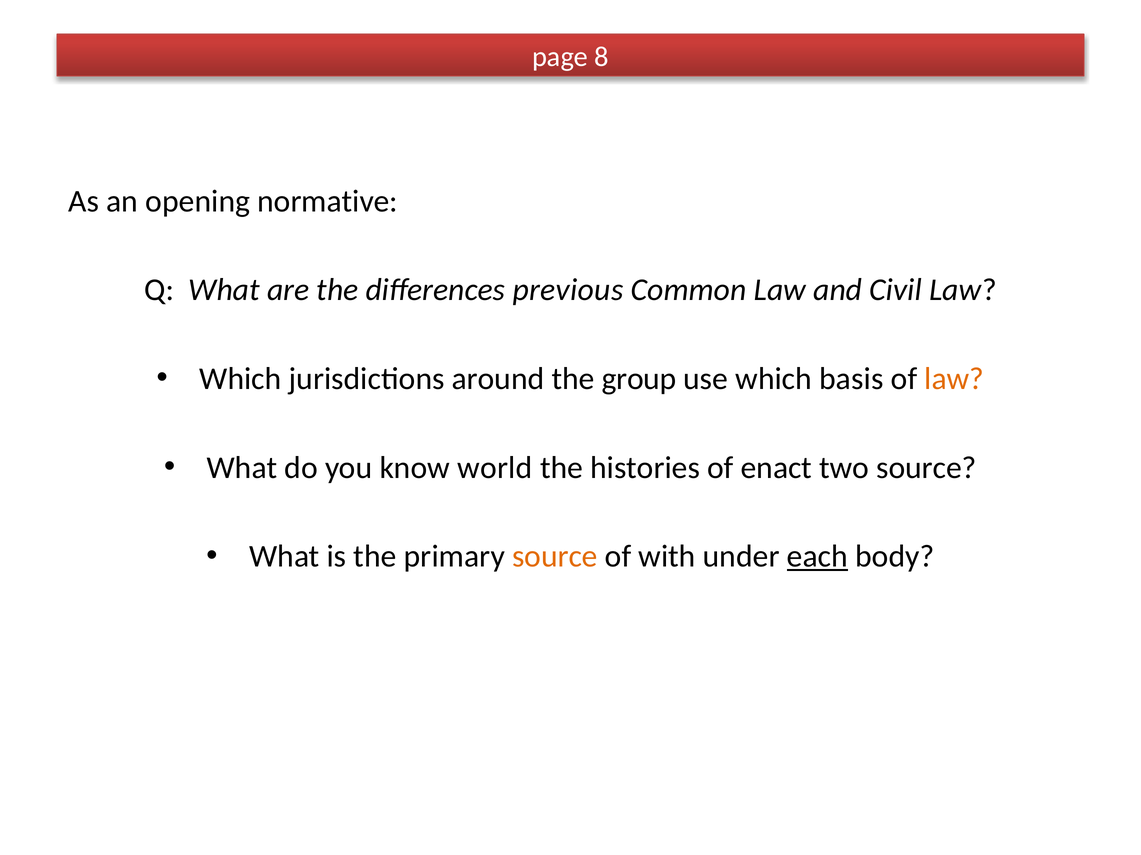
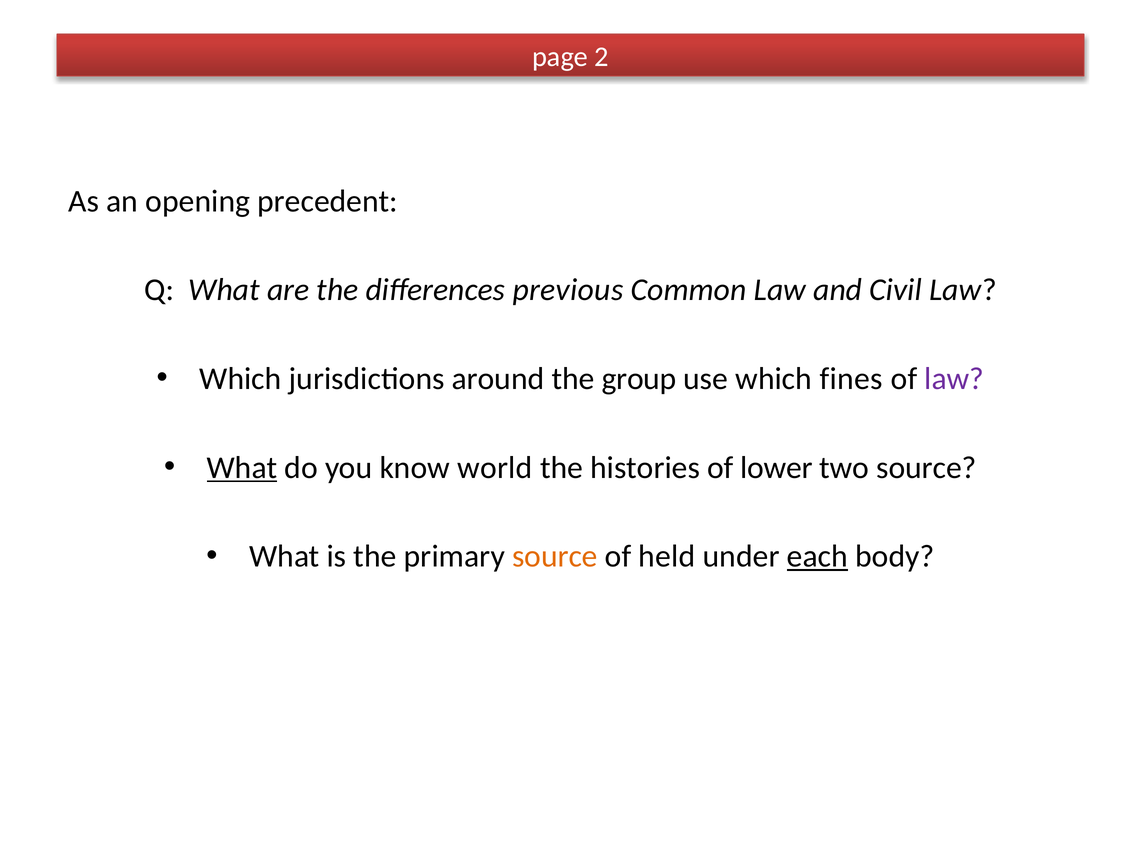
8: 8 -> 2
normative: normative -> precedent
basis: basis -> fines
law at (954, 379) colour: orange -> purple
What at (242, 468) underline: none -> present
enact: enact -> lower
with: with -> held
